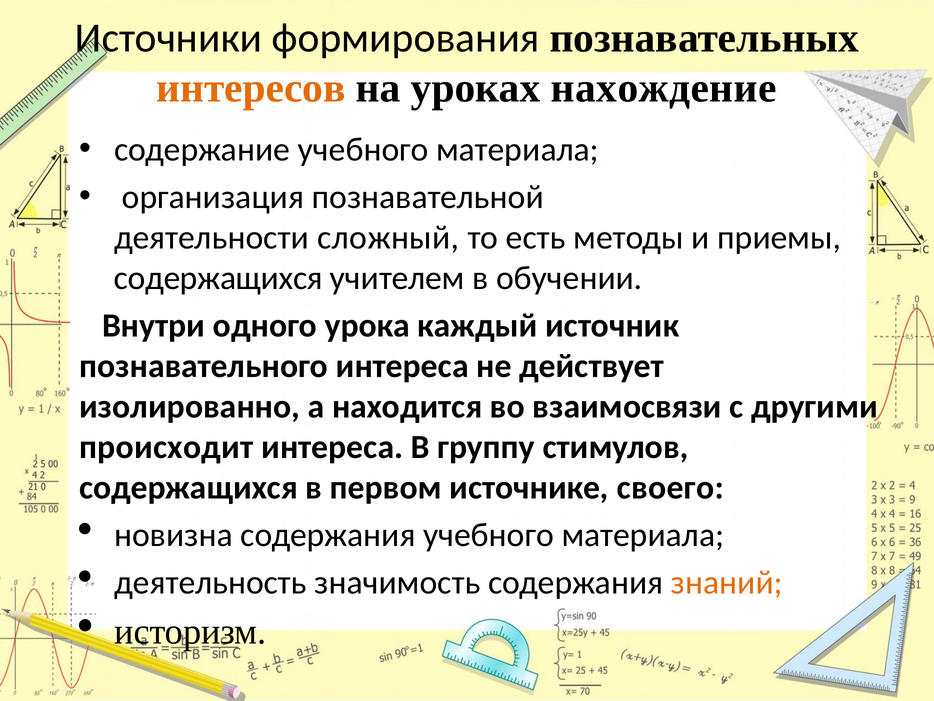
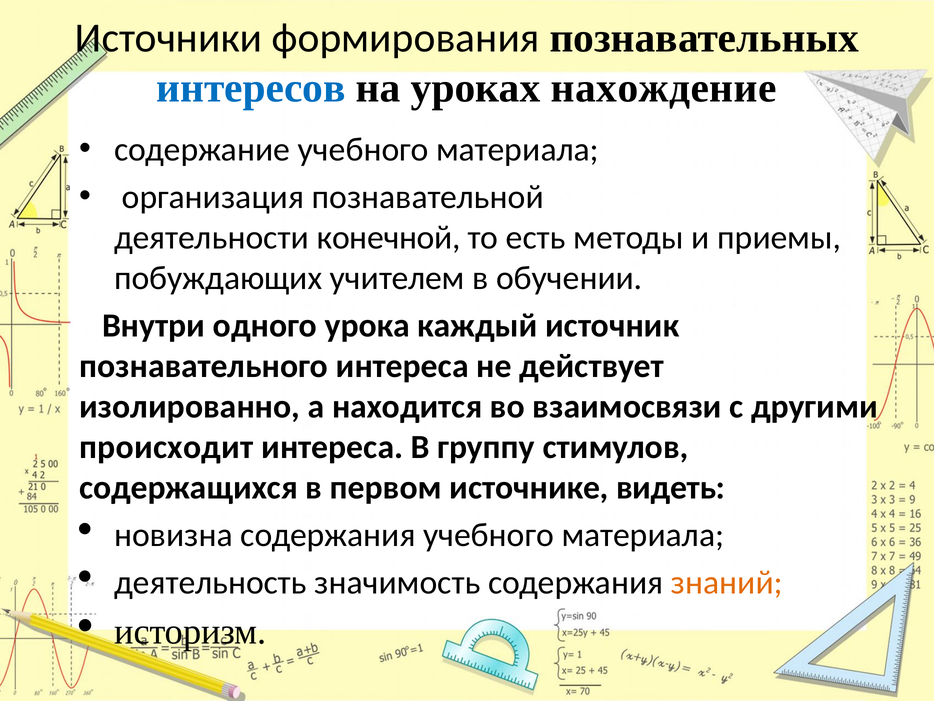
интересов colour: orange -> blue
сложный: сложный -> конечной
содержащихся at (218, 278): содержащихся -> побуждающих
своего: своего -> видеть
